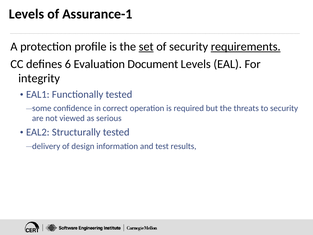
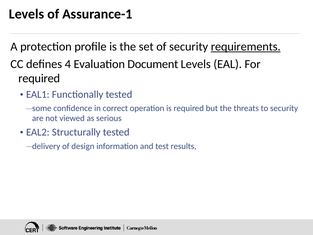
set underline: present -> none
6: 6 -> 4
integrity at (39, 78): integrity -> required
